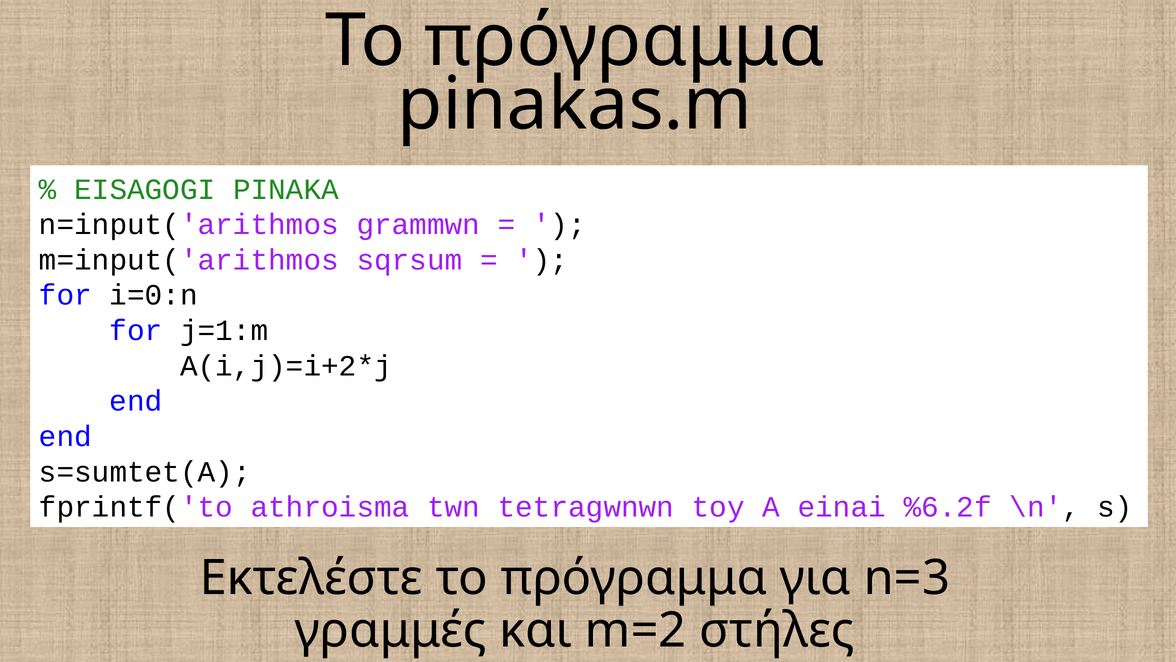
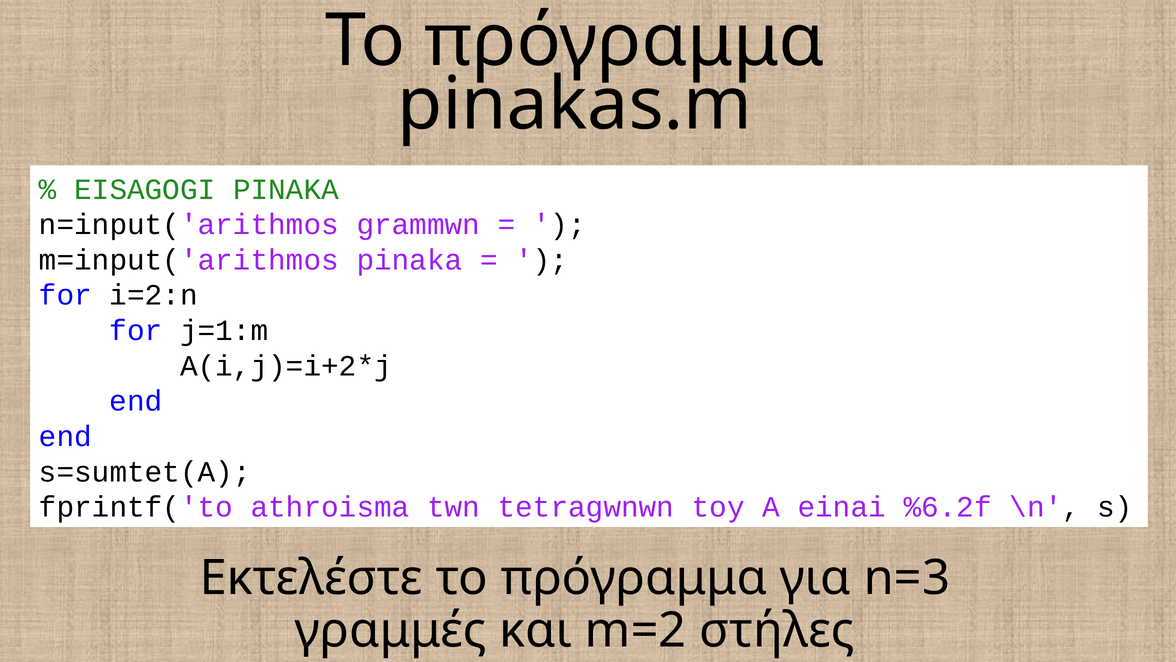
m=input('arithmos sqrsum: sqrsum -> pinaka
i=0:n: i=0:n -> i=2:n
